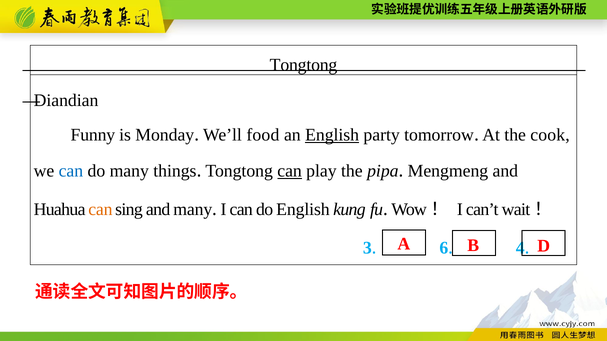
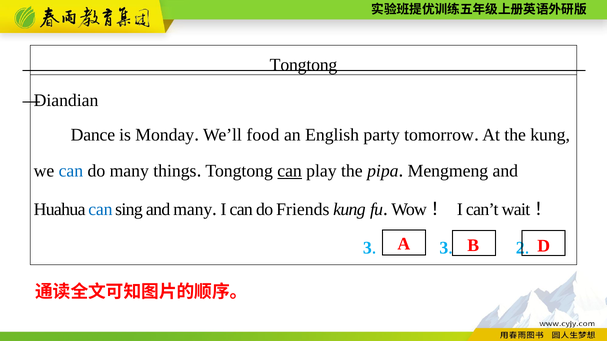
Funny: Funny -> Dance
English at (332, 135) underline: present -> none
the cook: cook -> kung
can at (100, 210) colour: orange -> blue
do English: English -> Friends
6 at (444, 248): 6 -> 3
4: 4 -> 2
